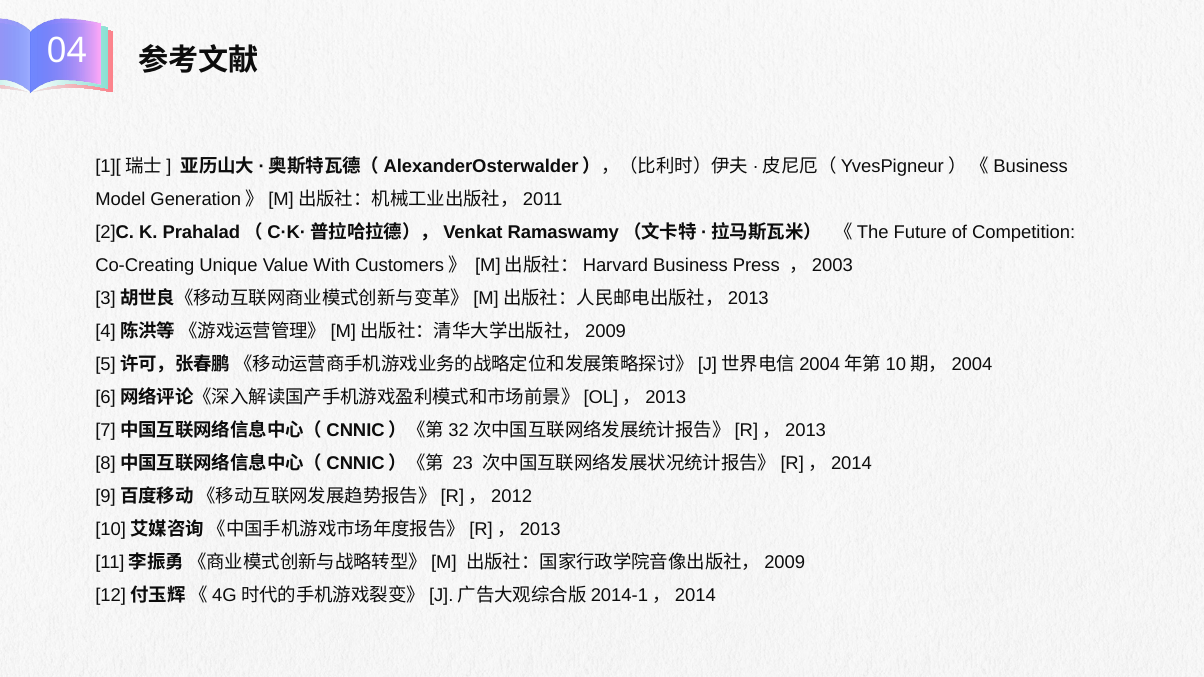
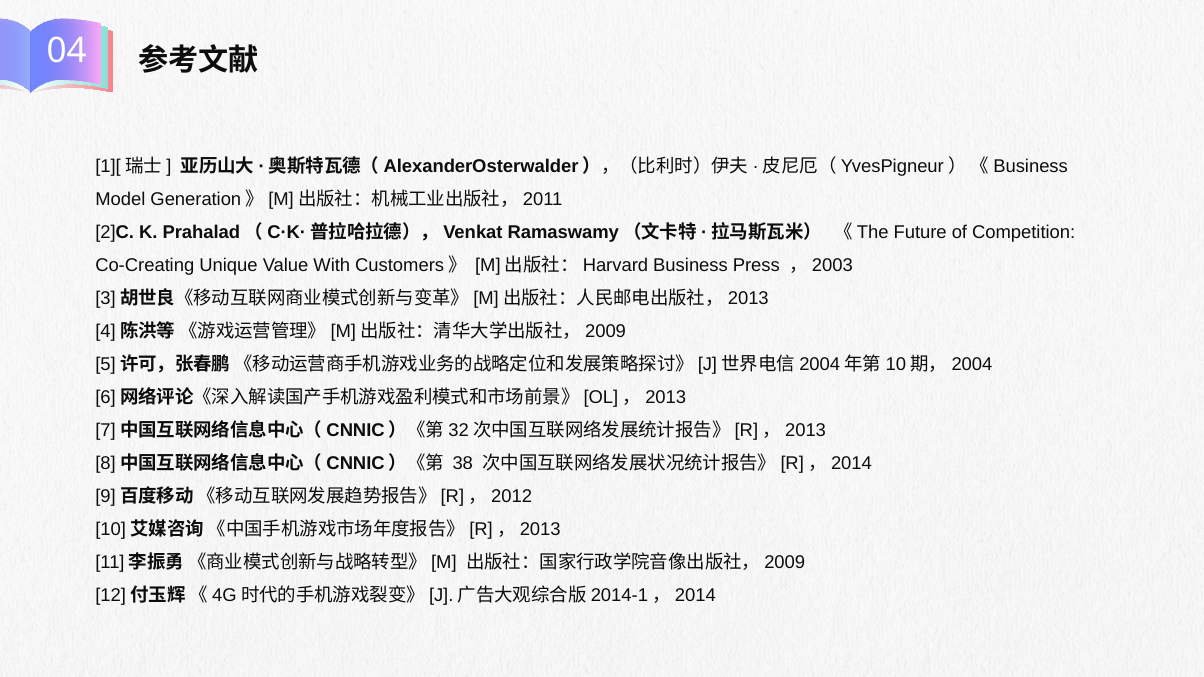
23: 23 -> 38
